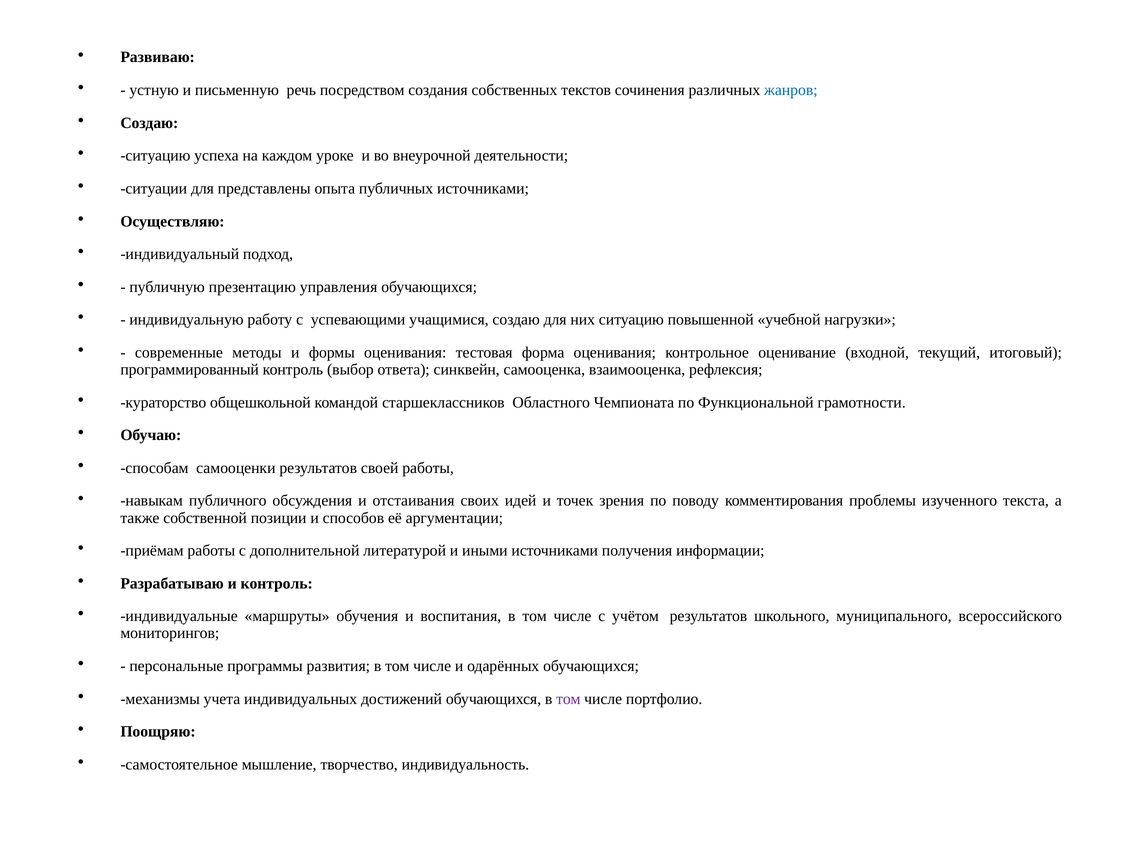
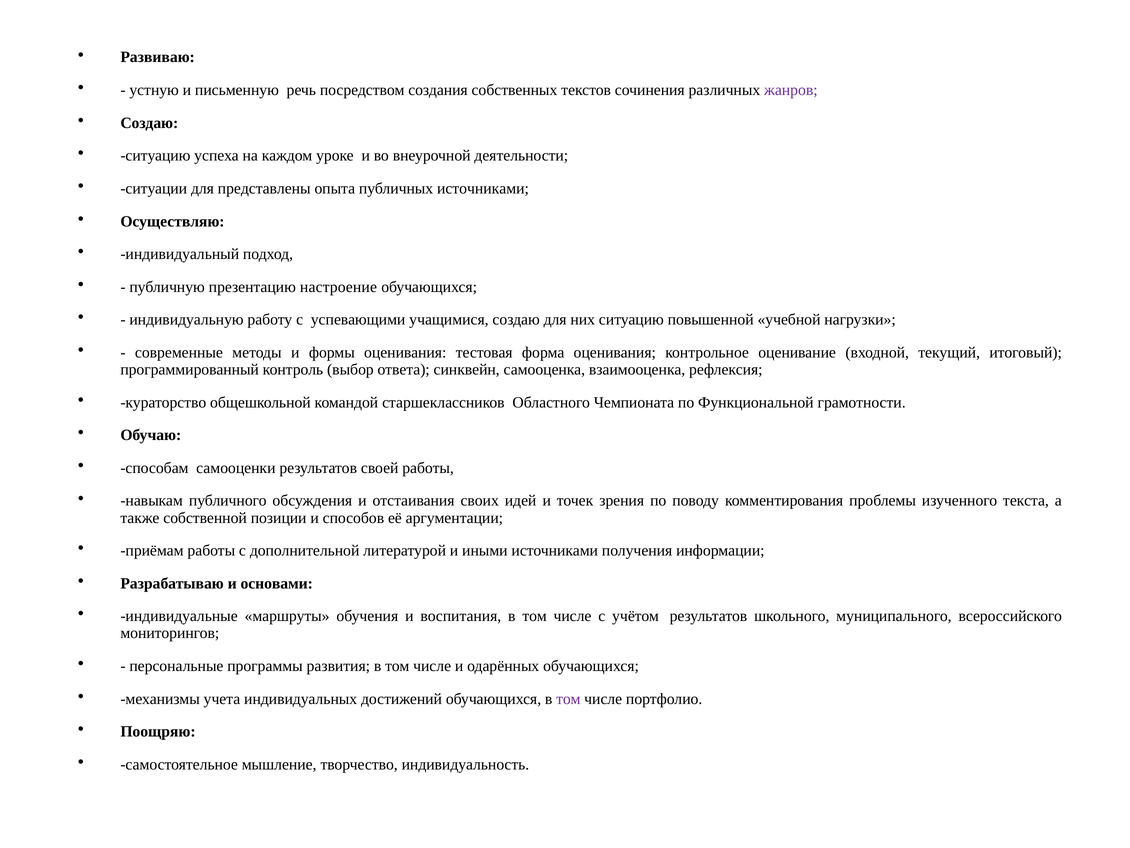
жанров colour: blue -> purple
управления: управления -> настроение
и контроль: контроль -> основами
